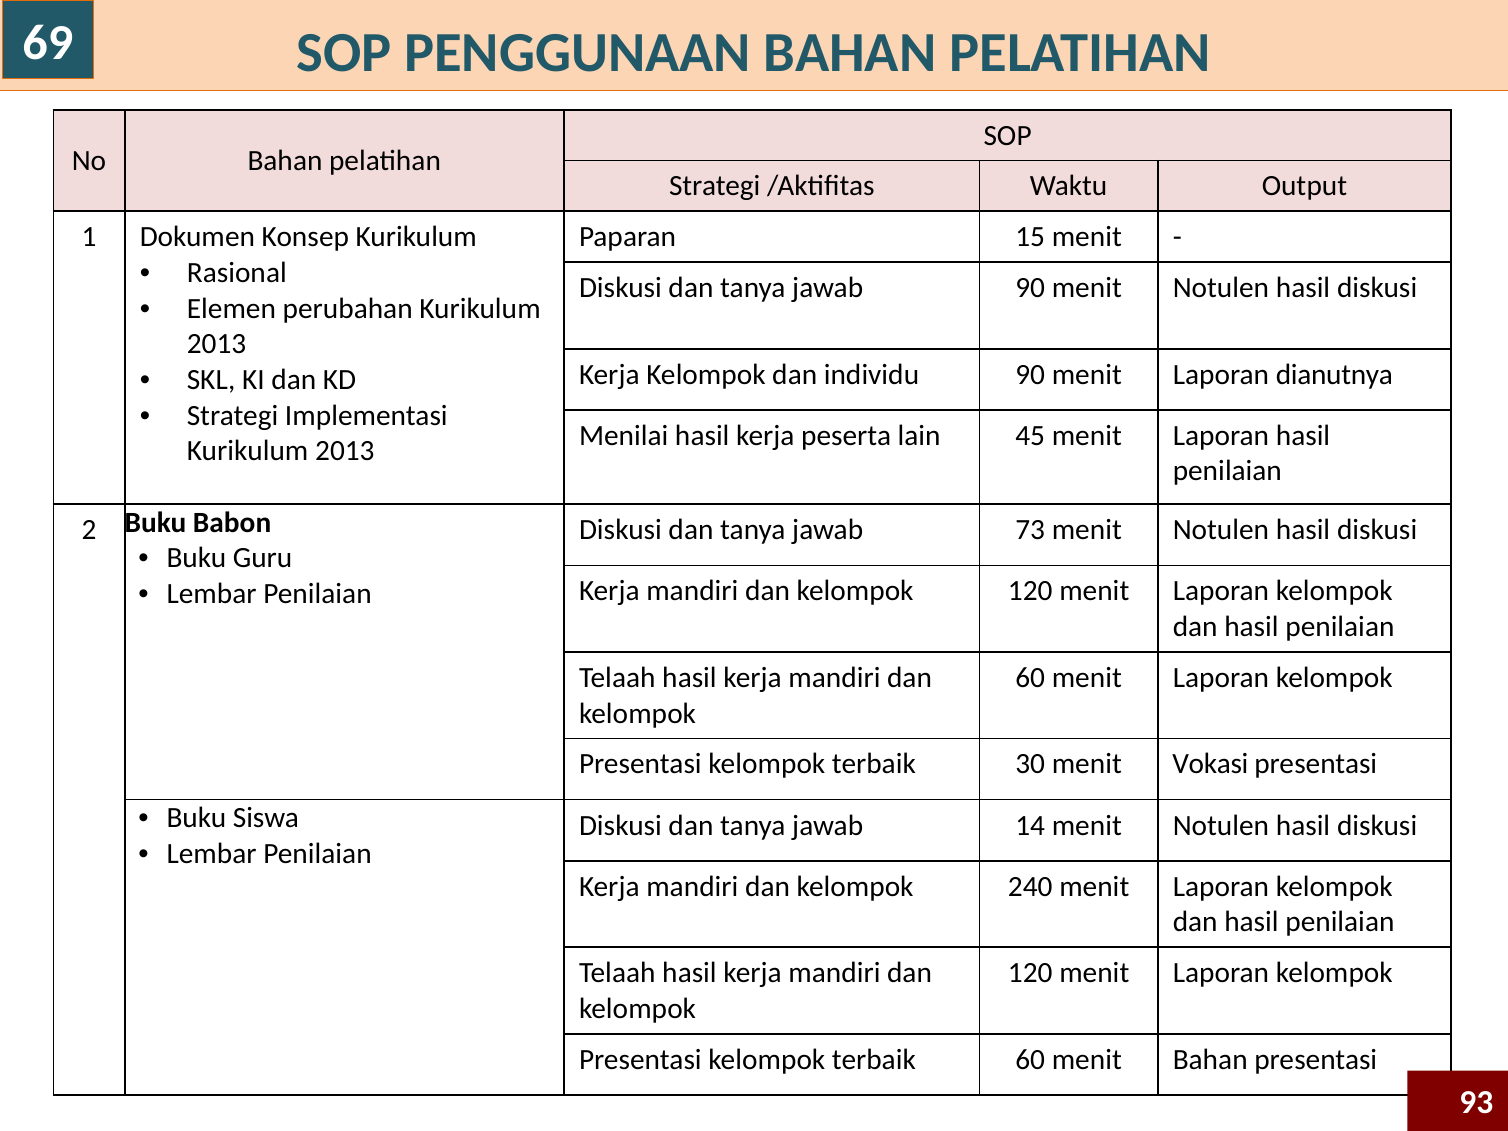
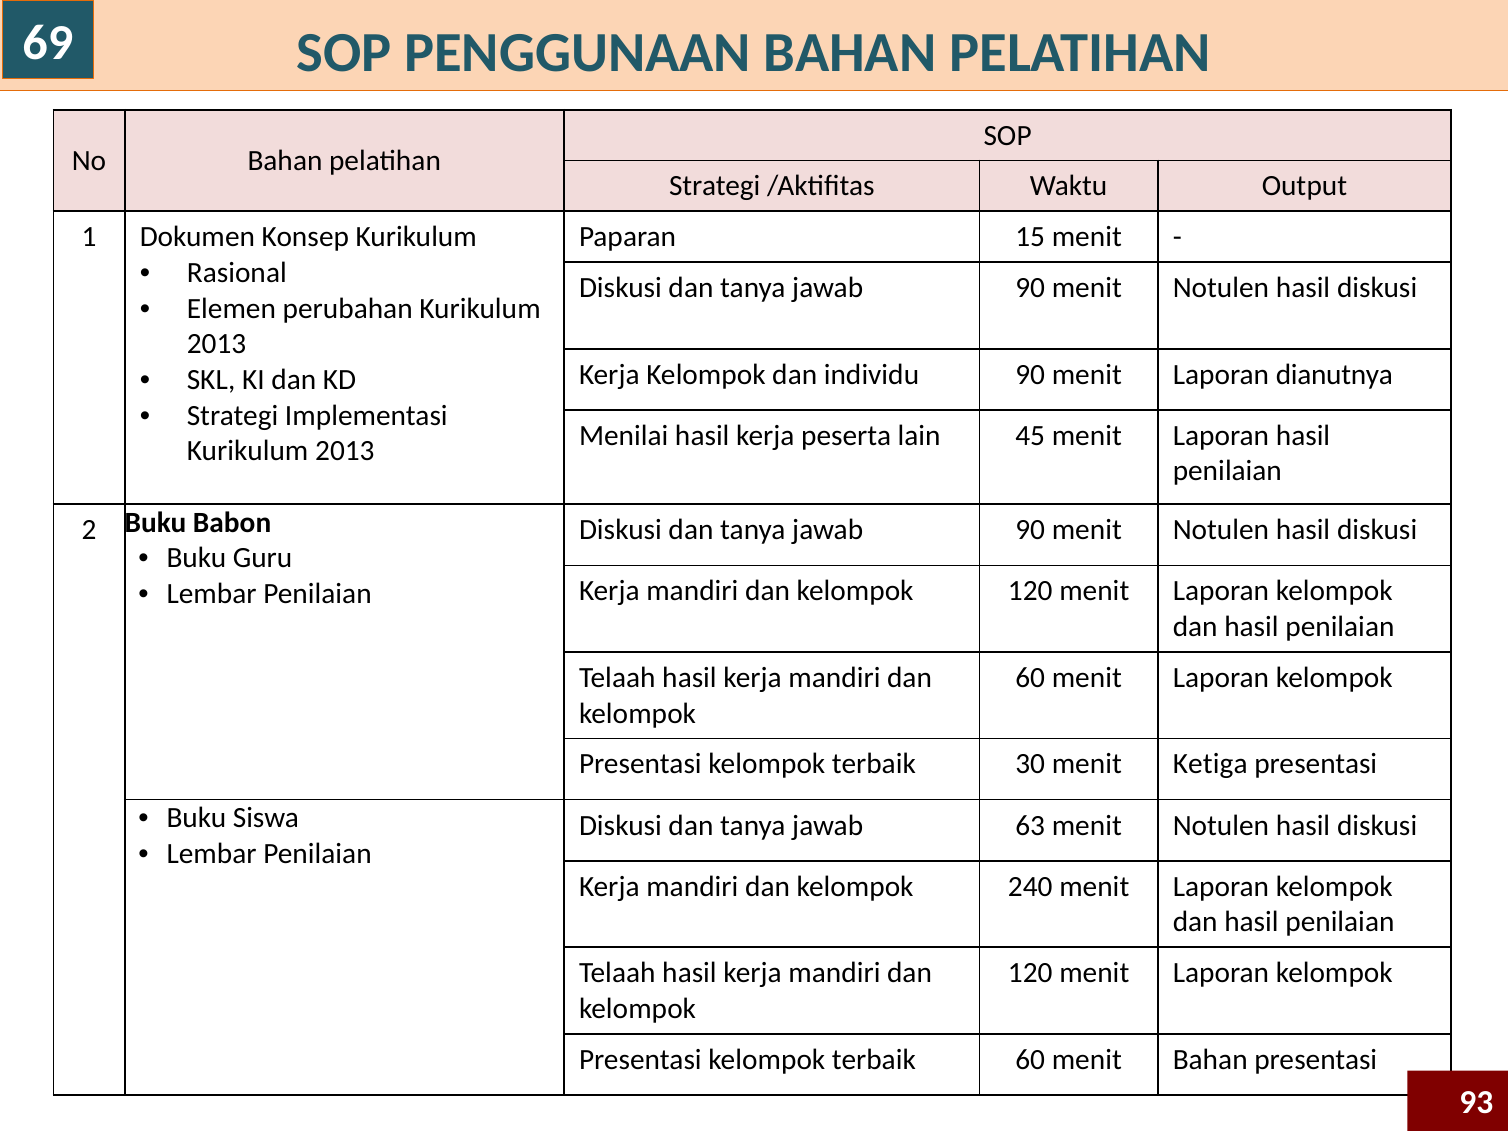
73 at (1030, 530): 73 -> 90
Vokasi: Vokasi -> Ketiga
14: 14 -> 63
